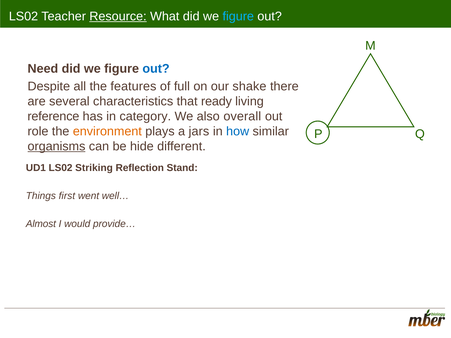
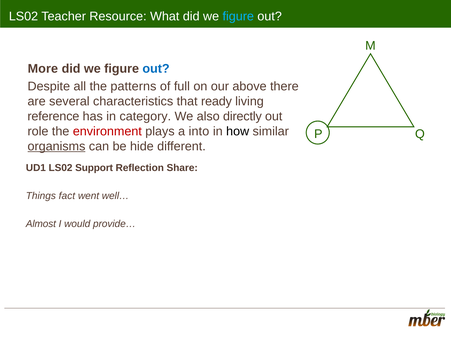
Resource underline: present -> none
Need: Need -> More
features: features -> patterns
shake: shake -> above
overall: overall -> directly
environment colour: orange -> red
jars: jars -> into
how colour: blue -> black
Striking: Striking -> Support
Stand: Stand -> Share
first: first -> fact
